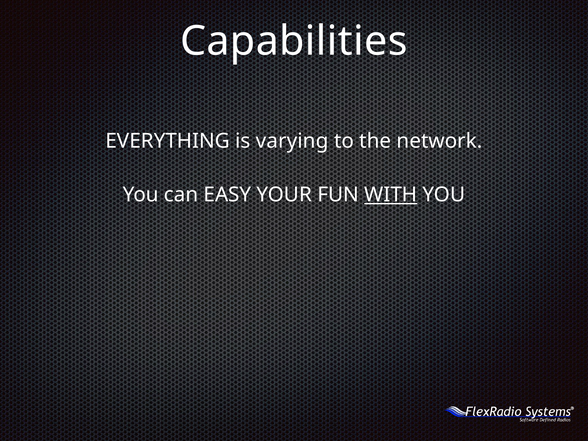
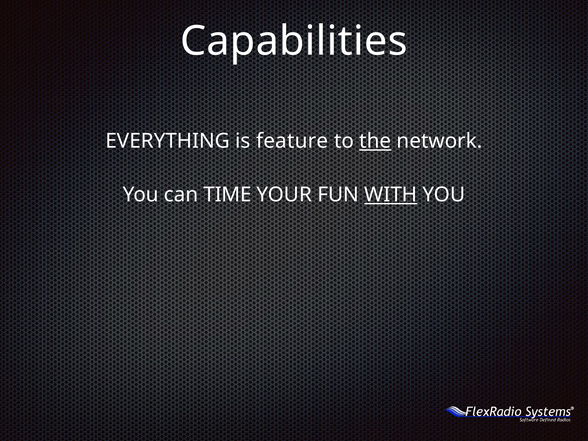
varying: varying -> feature
the underline: none -> present
EASY: EASY -> TIME
